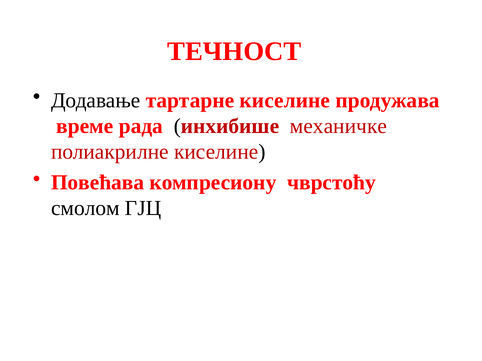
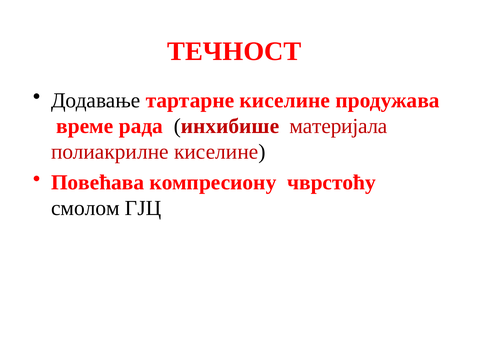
механичке: механичке -> материјала
